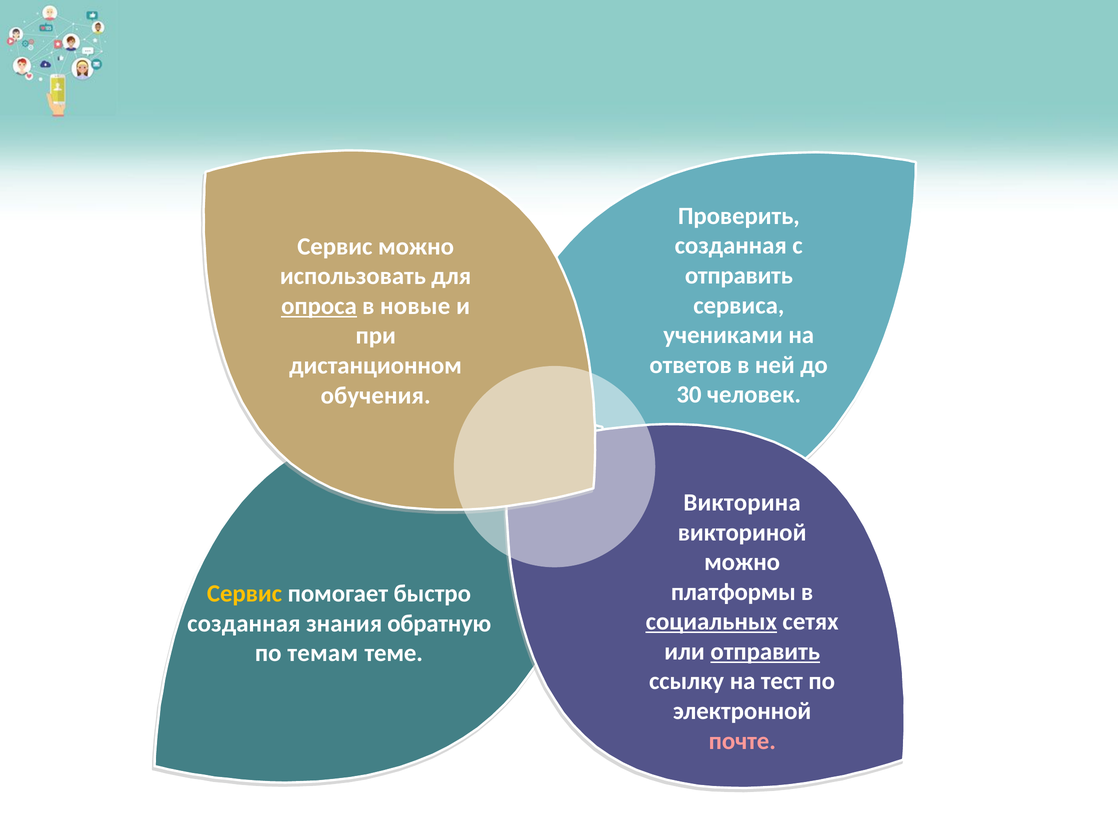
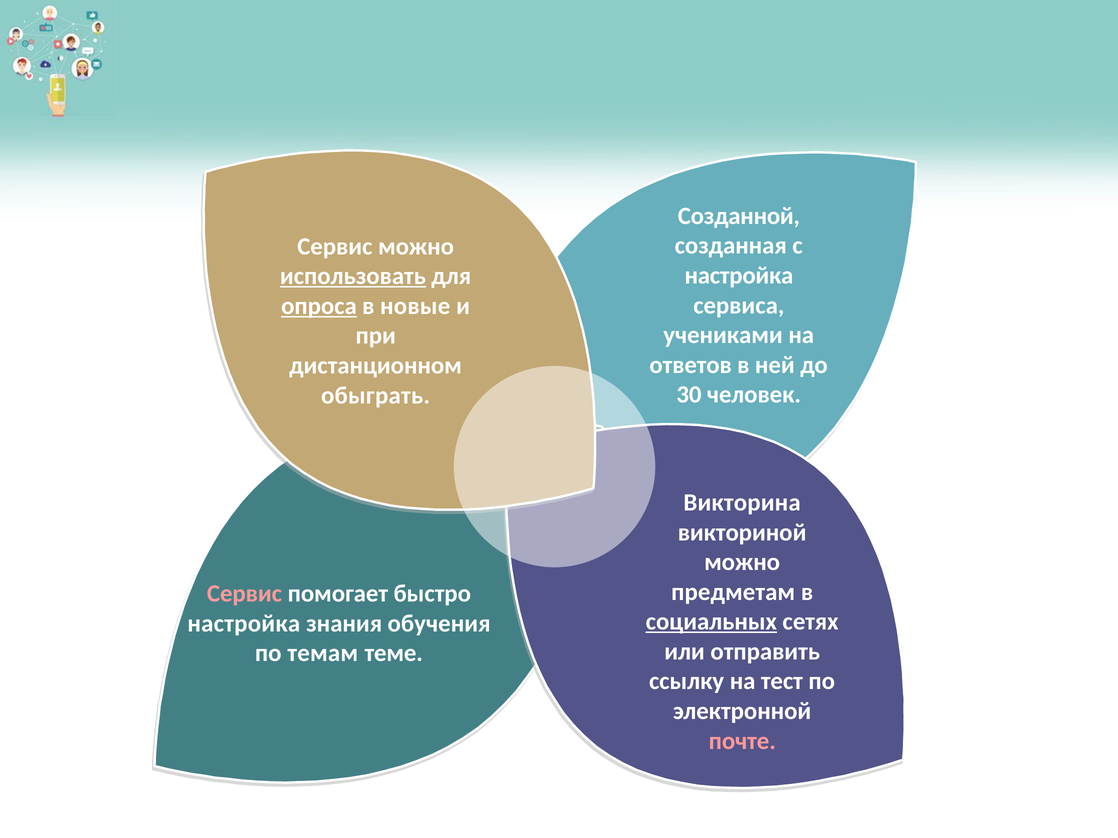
Проверить: Проверить -> Созданной
отправить at (739, 276): отправить -> настройка
использовать underline: none -> present
обучения: обучения -> обыграть
платформы: платформы -> предметам
Сервис at (245, 594) colour: yellow -> pink
созданная at (244, 624): созданная -> настройка
обратную: обратную -> обучения
отправить at (765, 652) underline: present -> none
